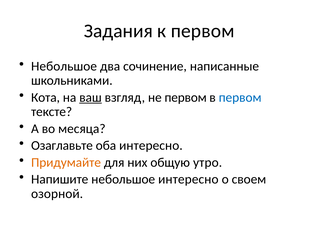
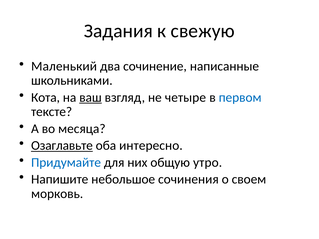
к первом: первом -> свежую
Небольшое at (64, 66): Небольшое -> Маленький
не первом: первом -> четыре
Озаглавьте underline: none -> present
Придумайте colour: orange -> blue
небольшое интересно: интересно -> сочинения
озорной: озорной -> морковь
